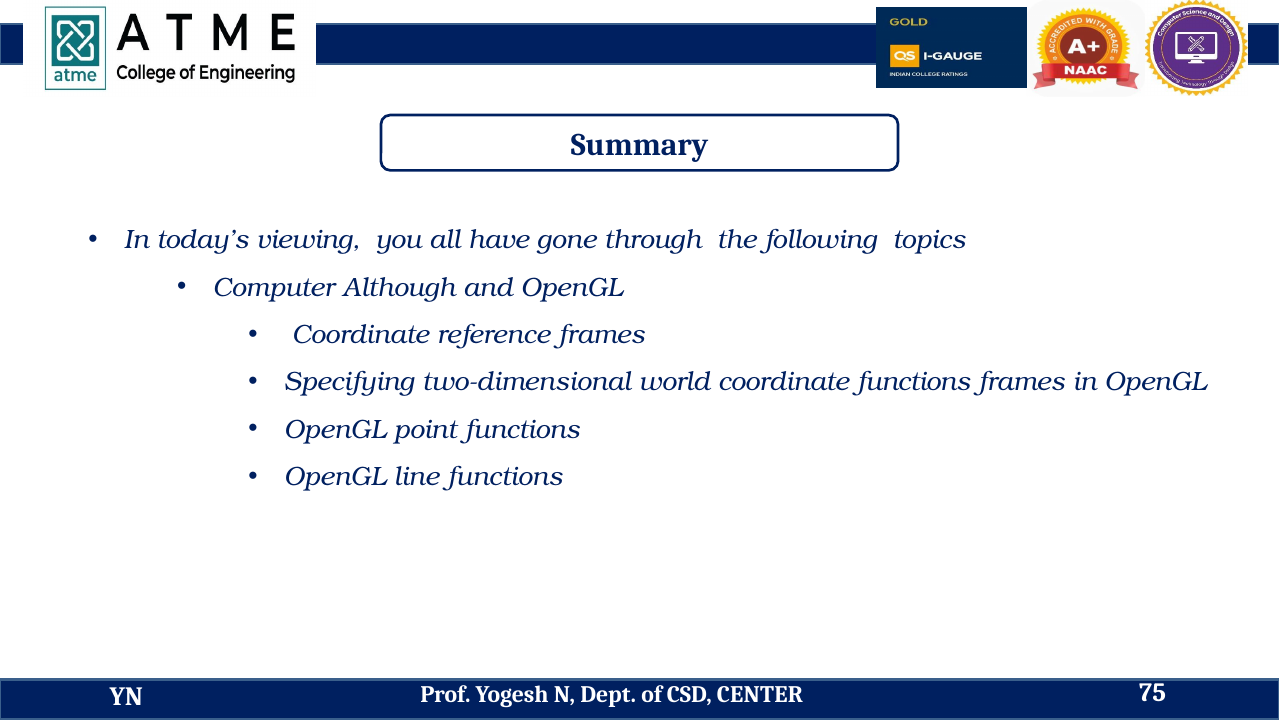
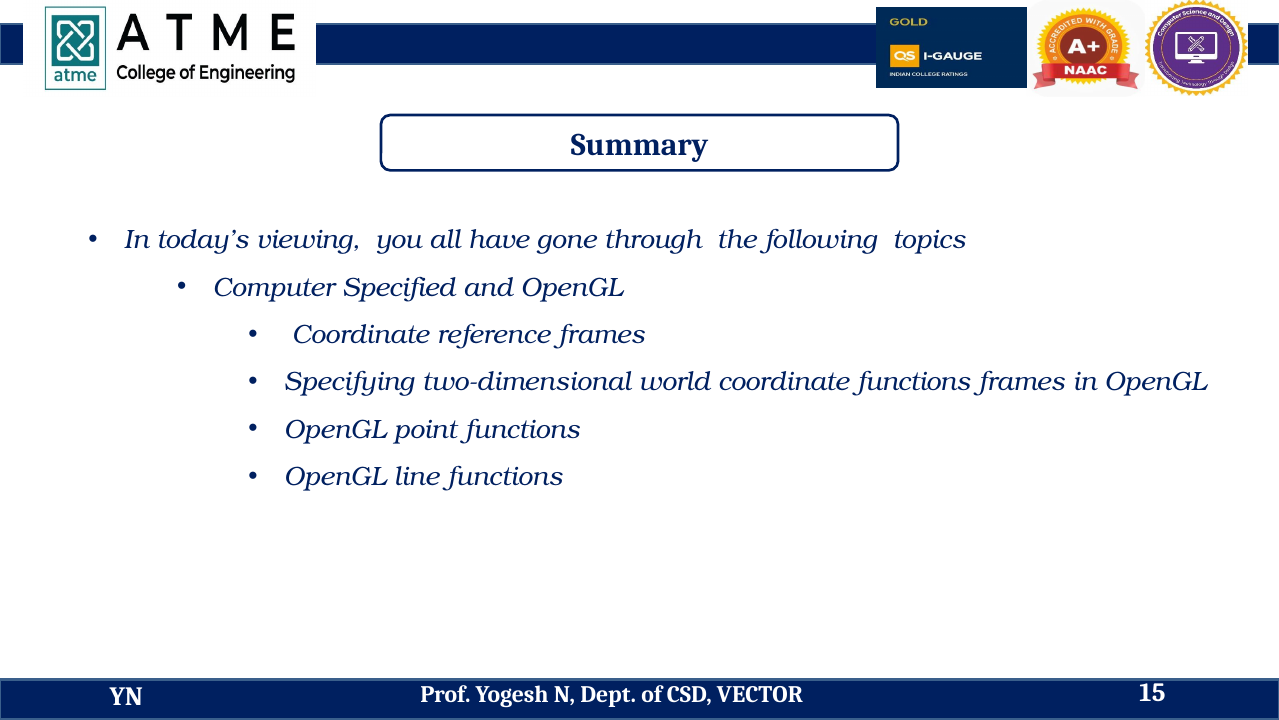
Although: Although -> Specified
CENTER: CENTER -> VECTOR
75: 75 -> 15
